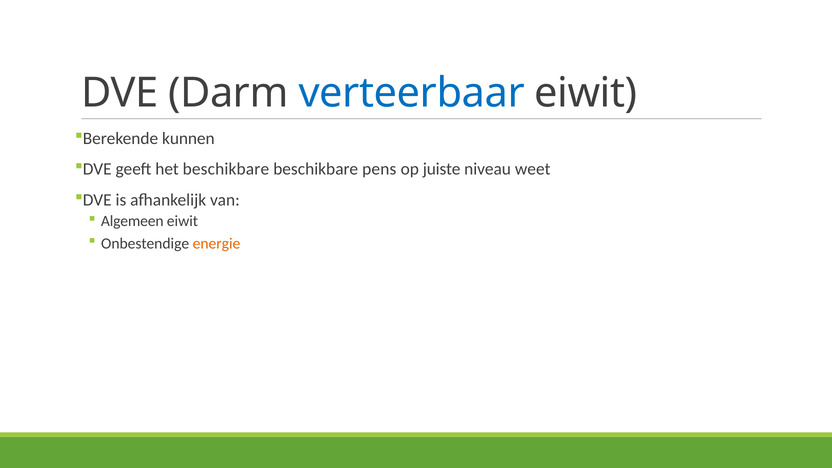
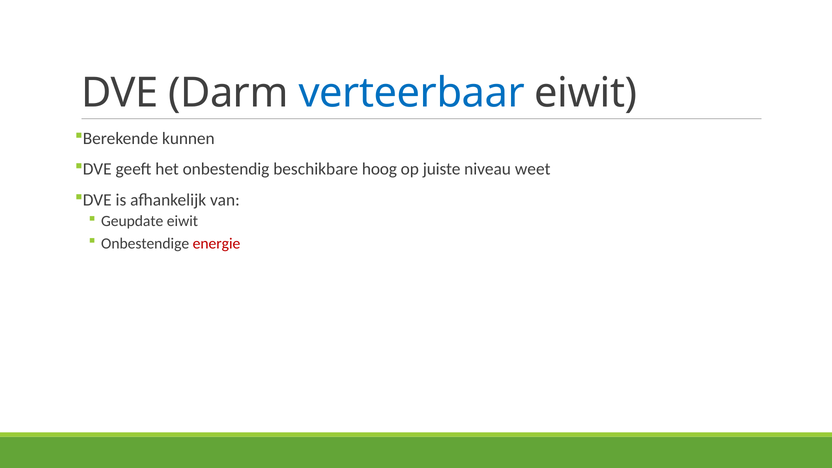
het beschikbare: beschikbare -> onbestendig
pens: pens -> hoog
Algemeen: Algemeen -> Geupdate
energie colour: orange -> red
